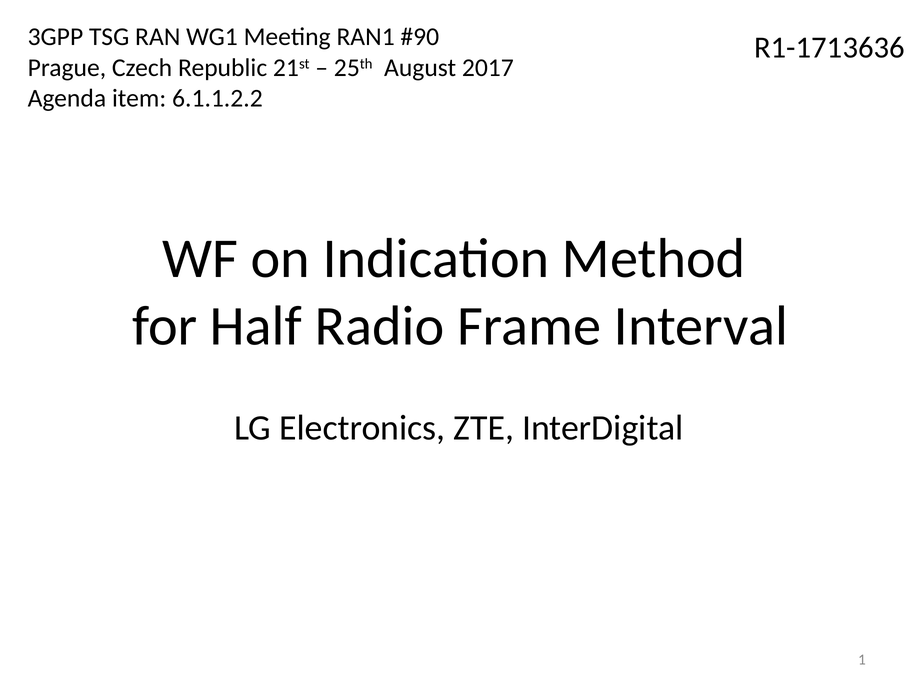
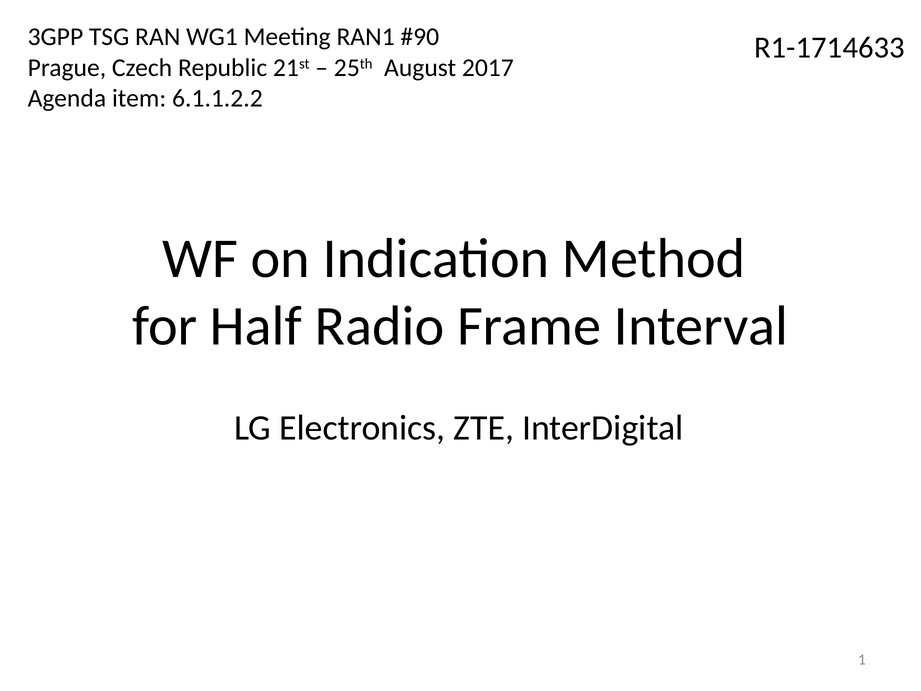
R1-1713636: R1-1713636 -> R1-1714633
